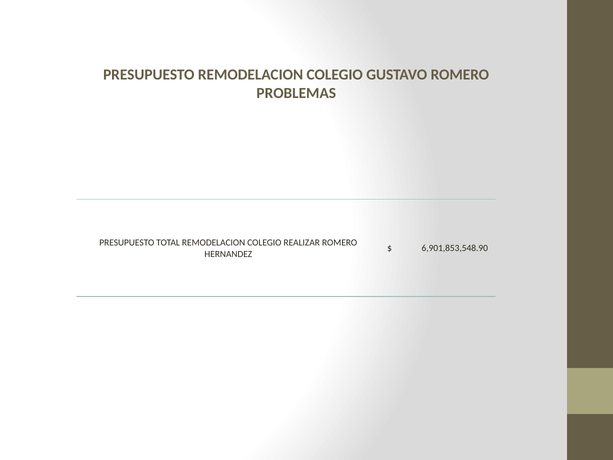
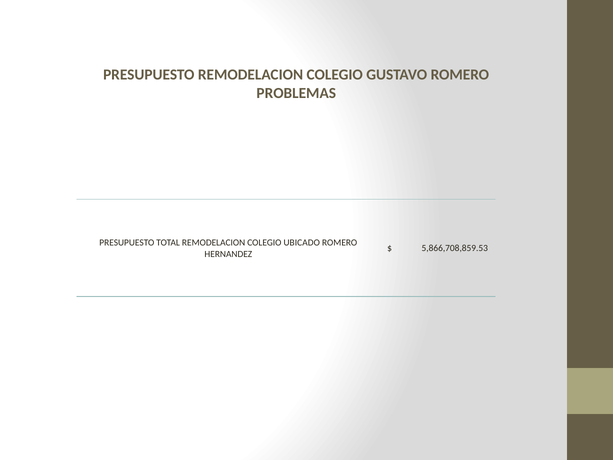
REALIZAR: REALIZAR -> UBICADO
6,901,853,548.90: 6,901,853,548.90 -> 5,866,708,859.53
